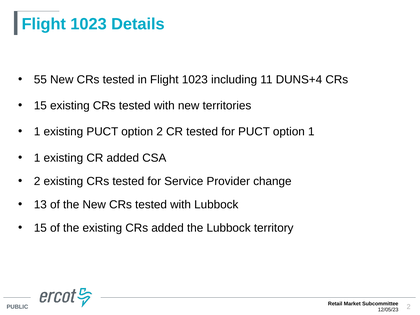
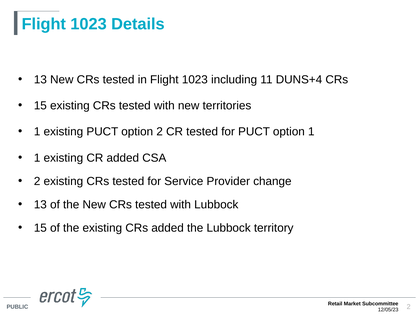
55 at (40, 80): 55 -> 13
